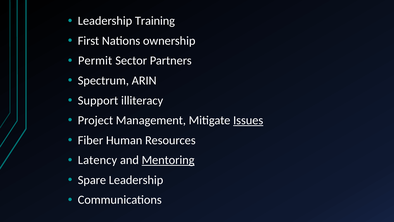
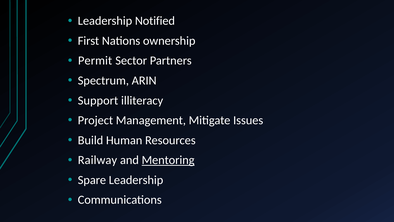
Training: Training -> Notified
Issues underline: present -> none
Fiber: Fiber -> Build
Latency: Latency -> Railway
